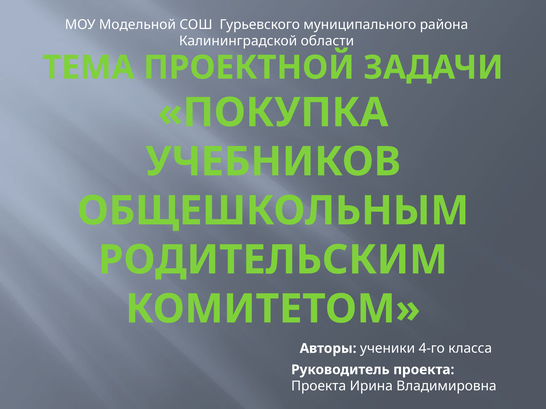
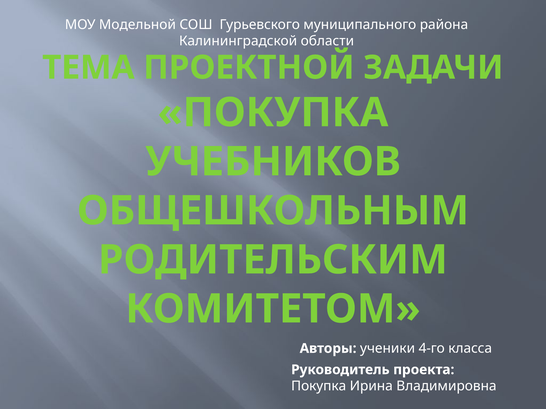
Проекта at (319, 387): Проекта -> Покупка
